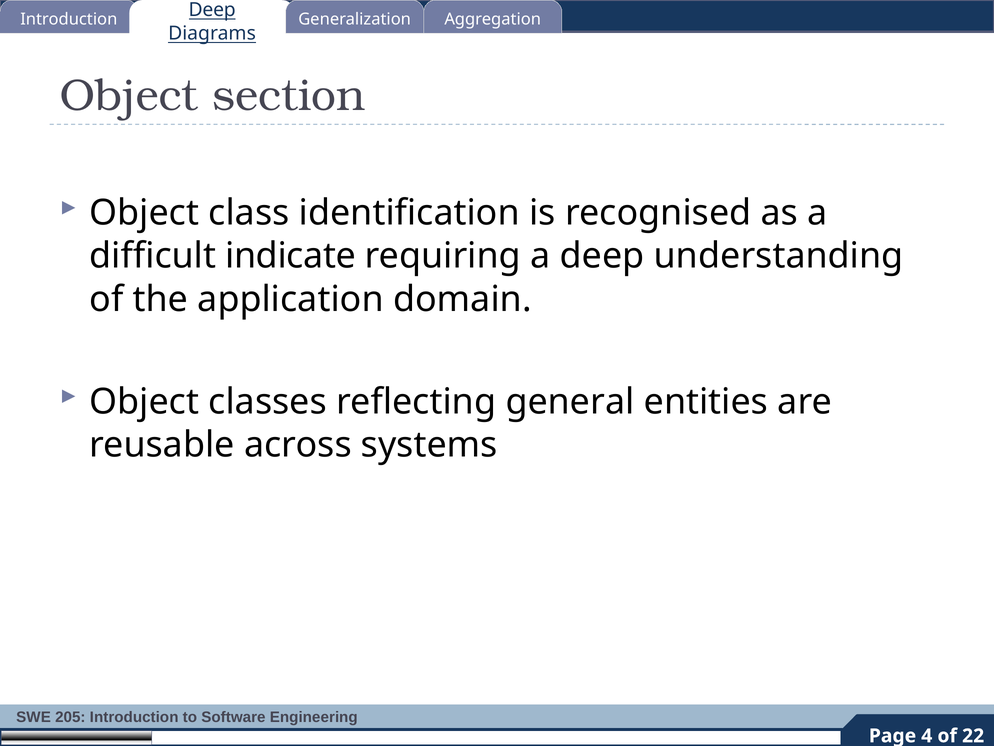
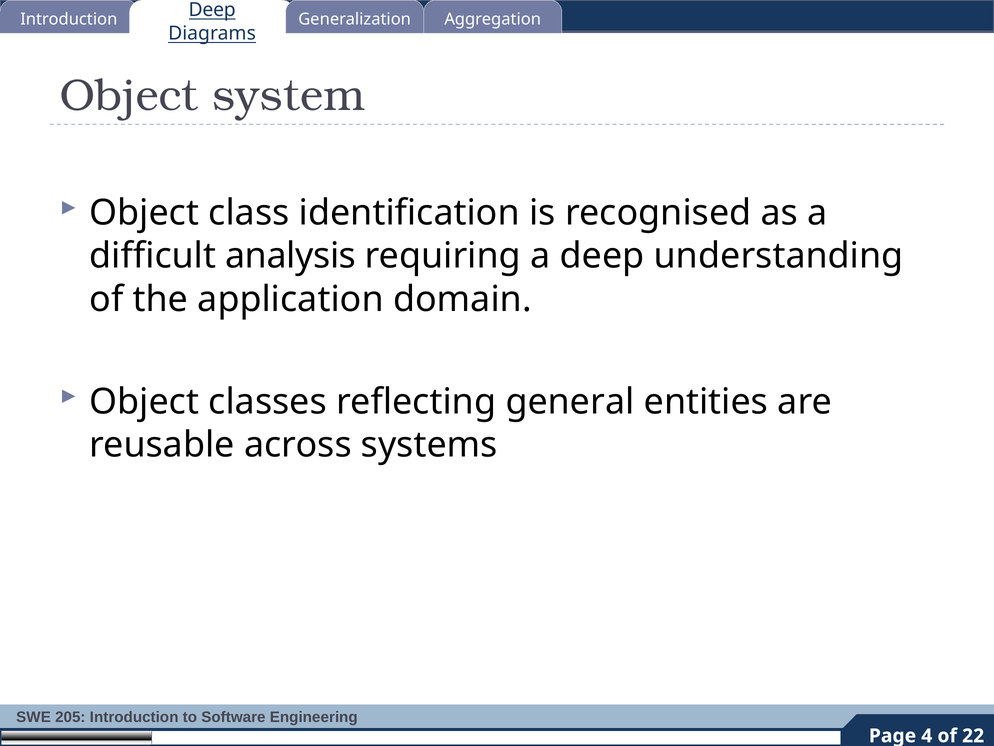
section: section -> system
indicate: indicate -> analysis
